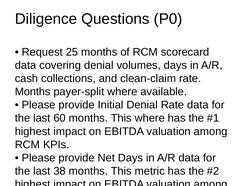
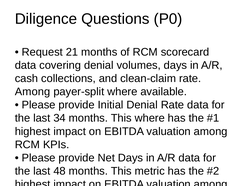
25: 25 -> 21
Months at (33, 92): Months -> Among
60: 60 -> 34
38: 38 -> 48
